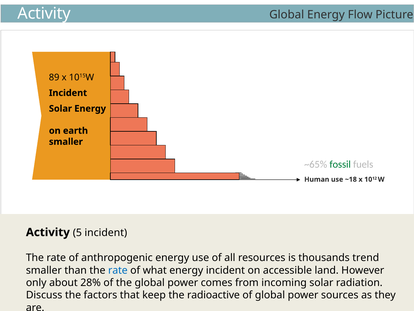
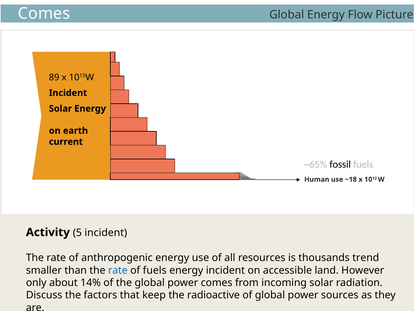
Activity at (44, 13): Activity -> Comes
smaller at (66, 142): smaller -> current
fossil colour: green -> black
of what: what -> fuels
28%: 28% -> 14%
